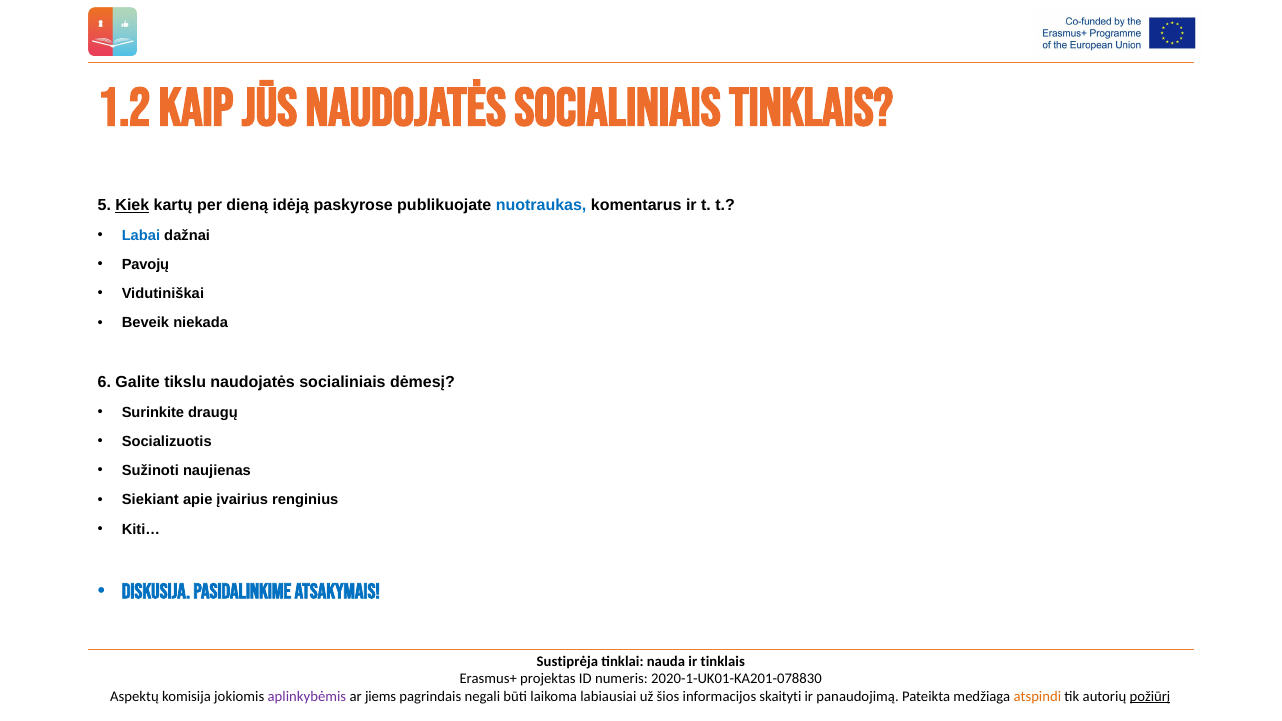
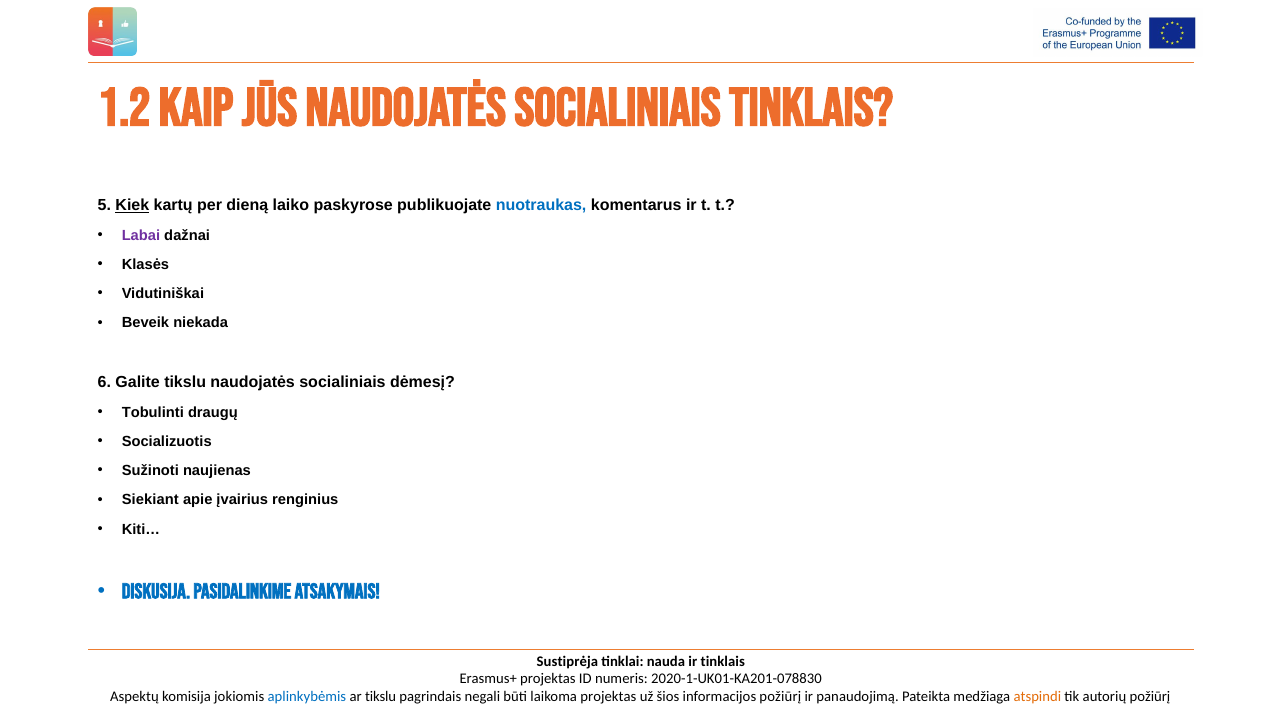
idėją: idėją -> laiko
Labai colour: blue -> purple
Pavojų: Pavojų -> Klasės
Surinkite: Surinkite -> Tobulinti
aplinkybėmis colour: purple -> blue
ar jiems: jiems -> tikslu
laikoma labiausiai: labiausiai -> projektas
informacijos skaityti: skaityti -> požiūrį
požiūrį at (1150, 697) underline: present -> none
